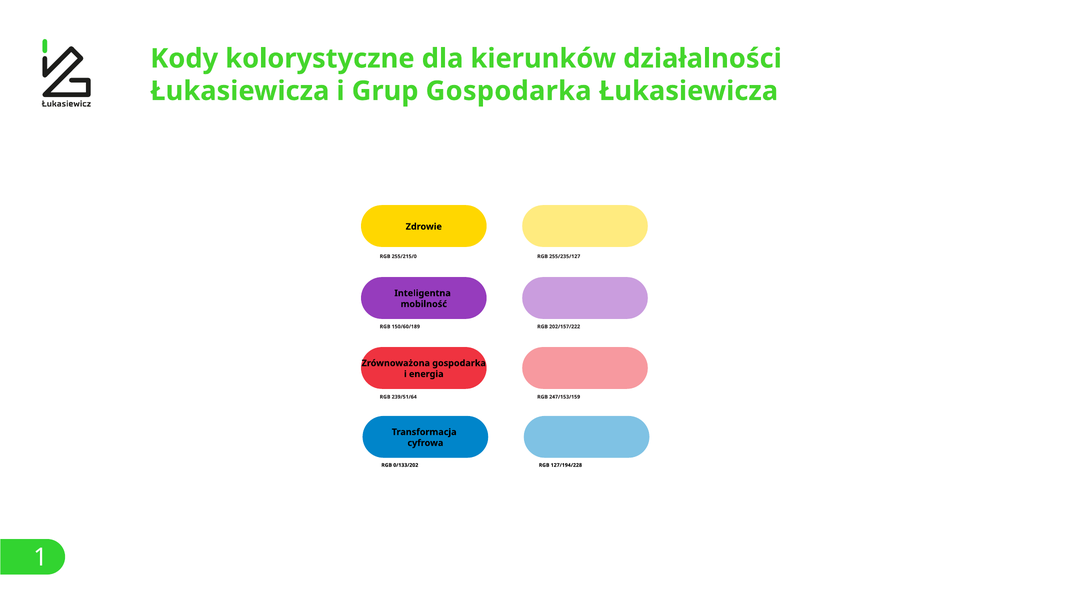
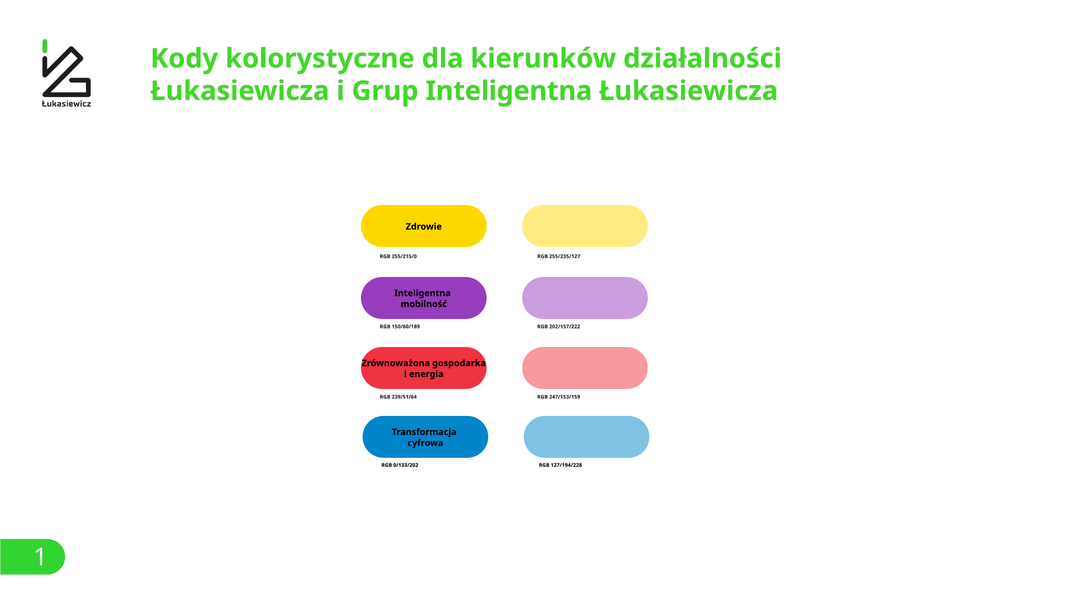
Grup Gospodarka: Gospodarka -> Inteligentna
